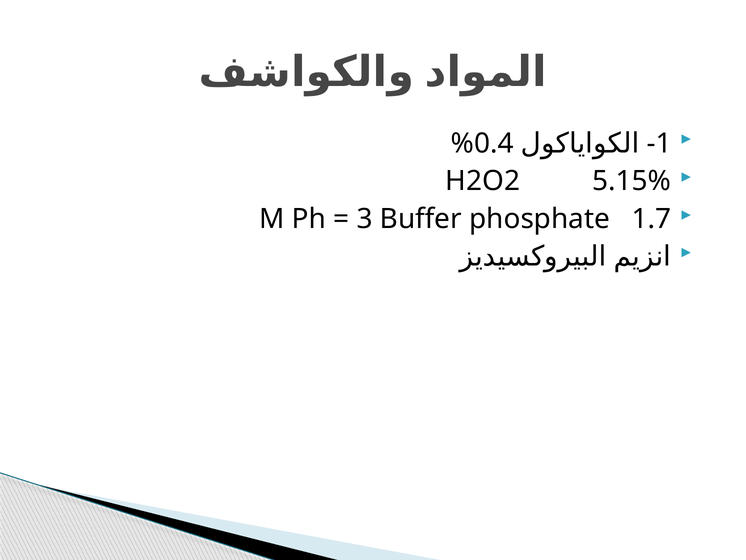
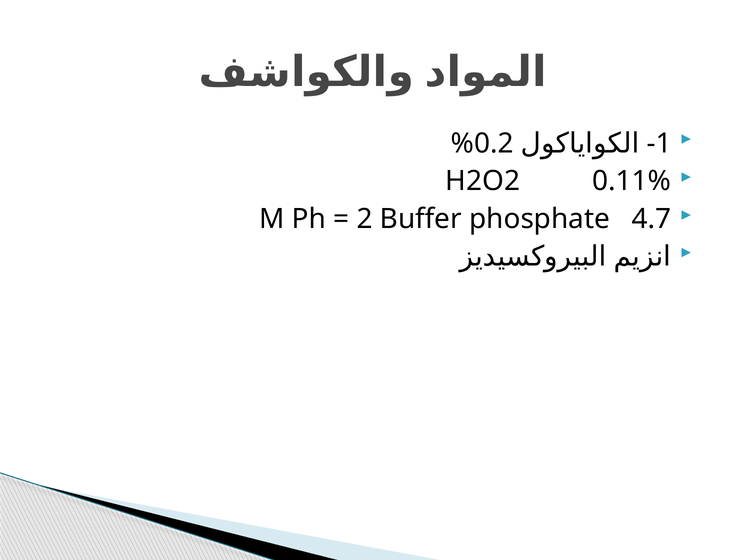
0.4: 0.4 -> 0.2
5.15%: 5.15% -> 0.11%
3: 3 -> 2
1.7: 1.7 -> 4.7
